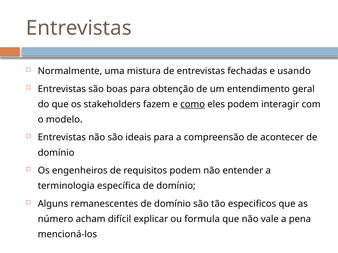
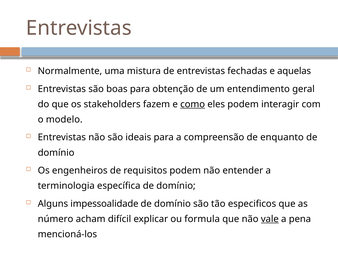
usando: usando -> aquelas
acontecer: acontecer -> enquanto
remanescentes: remanescentes -> impessoalidade
vale underline: none -> present
